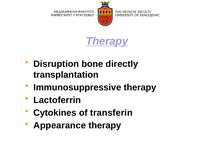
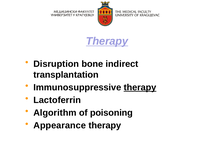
directly: directly -> indirect
therapy at (140, 87) underline: none -> present
Cytokines: Cytokines -> Algorithm
transferin: transferin -> poisoning
